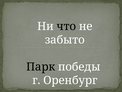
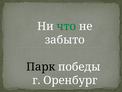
что colour: black -> green
